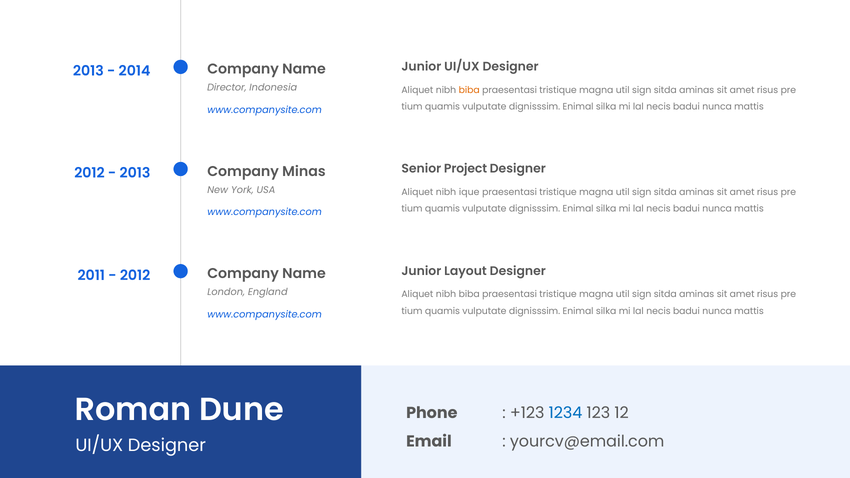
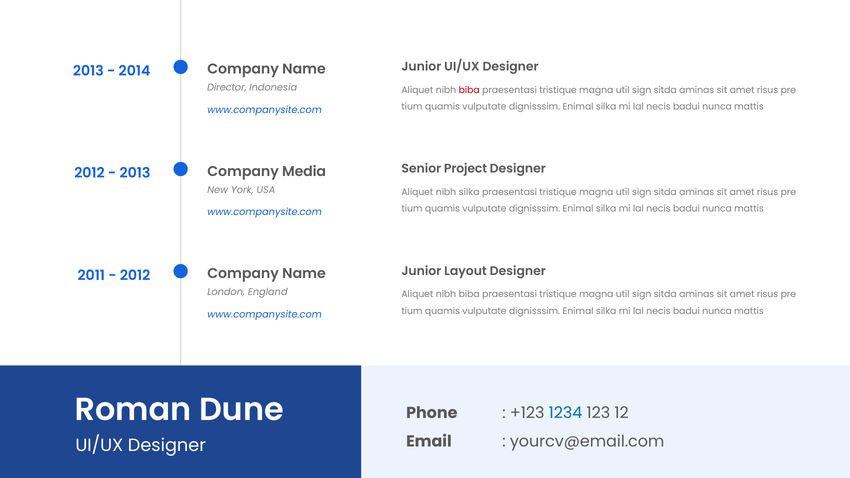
biba at (469, 90) colour: orange -> red
Minas: Minas -> Media
nibh ique: ique -> silka
